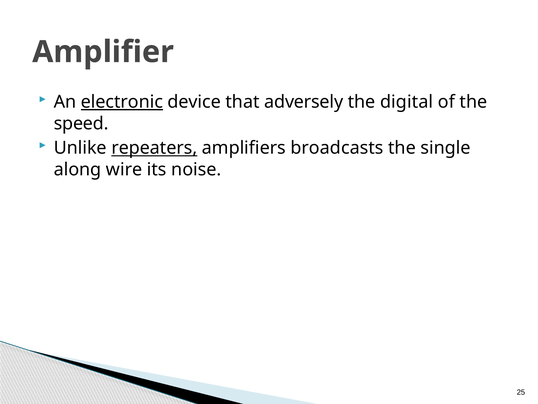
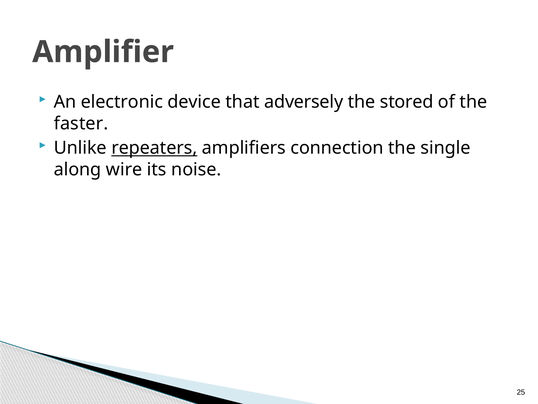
electronic underline: present -> none
digital: digital -> stored
speed: speed -> faster
broadcasts: broadcasts -> connection
